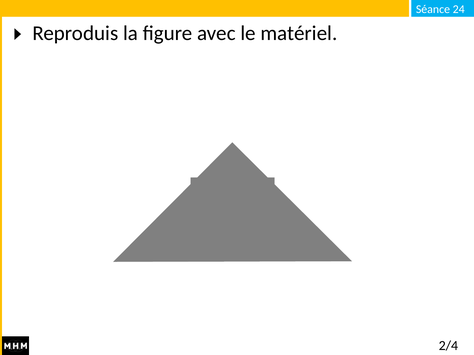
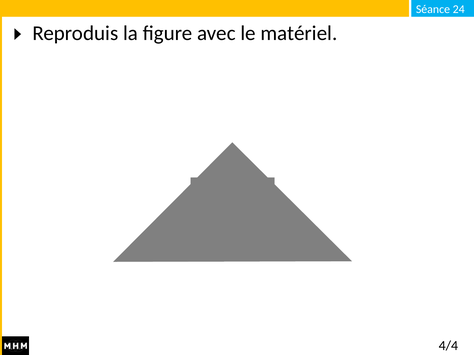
2/4: 2/4 -> 4/4
